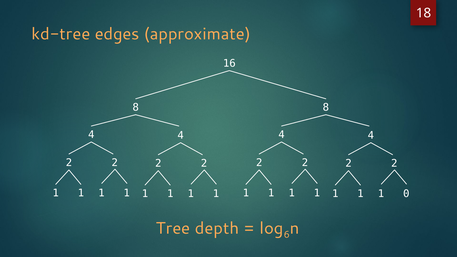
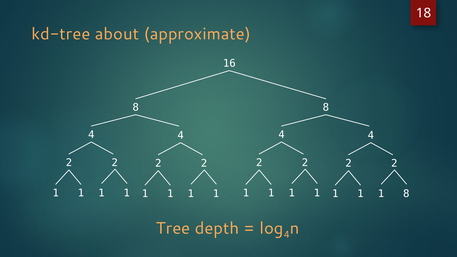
edges: edges -> about
0 at (406, 194): 0 -> 8
6 at (287, 235): 6 -> 4
